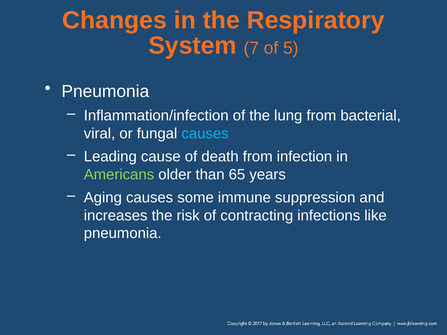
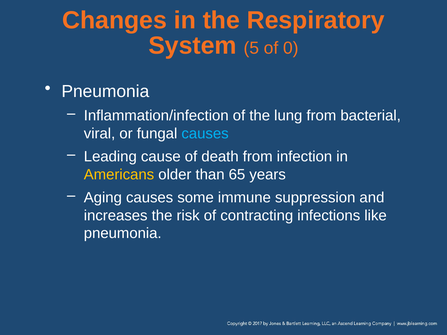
7: 7 -> 5
5: 5 -> 0
Americans colour: light green -> yellow
